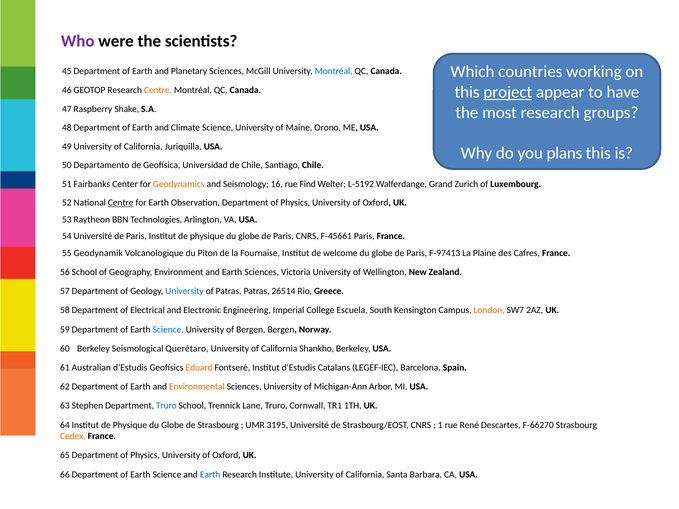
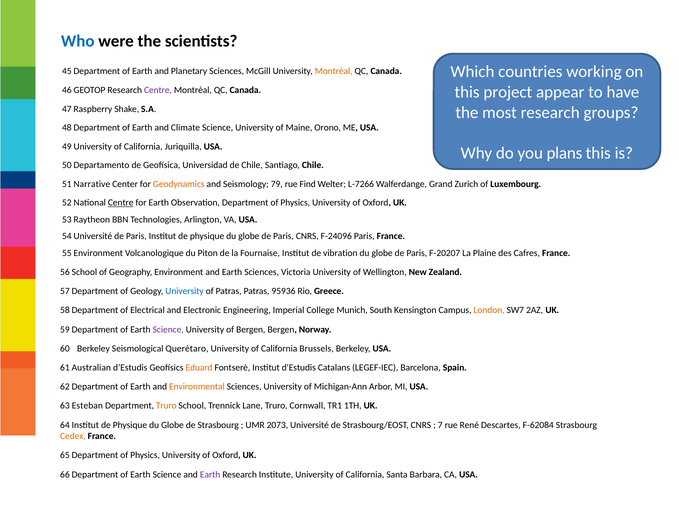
Who colour: purple -> blue
Montréal at (334, 71) colour: blue -> orange
project underline: present -> none
Centre at (158, 90) colour: orange -> purple
Fairbanks: Fairbanks -> Narrative
16: 16 -> 79
L-5192: L-5192 -> L-7266
F-45661: F-45661 -> F-24096
55 Geodynamik: Geodynamik -> Environment
welcome: welcome -> vibration
F-97413: F-97413 -> F-20207
26514: 26514 -> 95936
Escuela: Escuela -> Munich
Science at (168, 330) colour: blue -> purple
Shankho: Shankho -> Brussels
Stephen: Stephen -> Esteban
Truro at (166, 406) colour: blue -> orange
3195: 3195 -> 2073
1: 1 -> 7
F-66270: F-66270 -> F-62084
Earth at (210, 475) colour: blue -> purple
